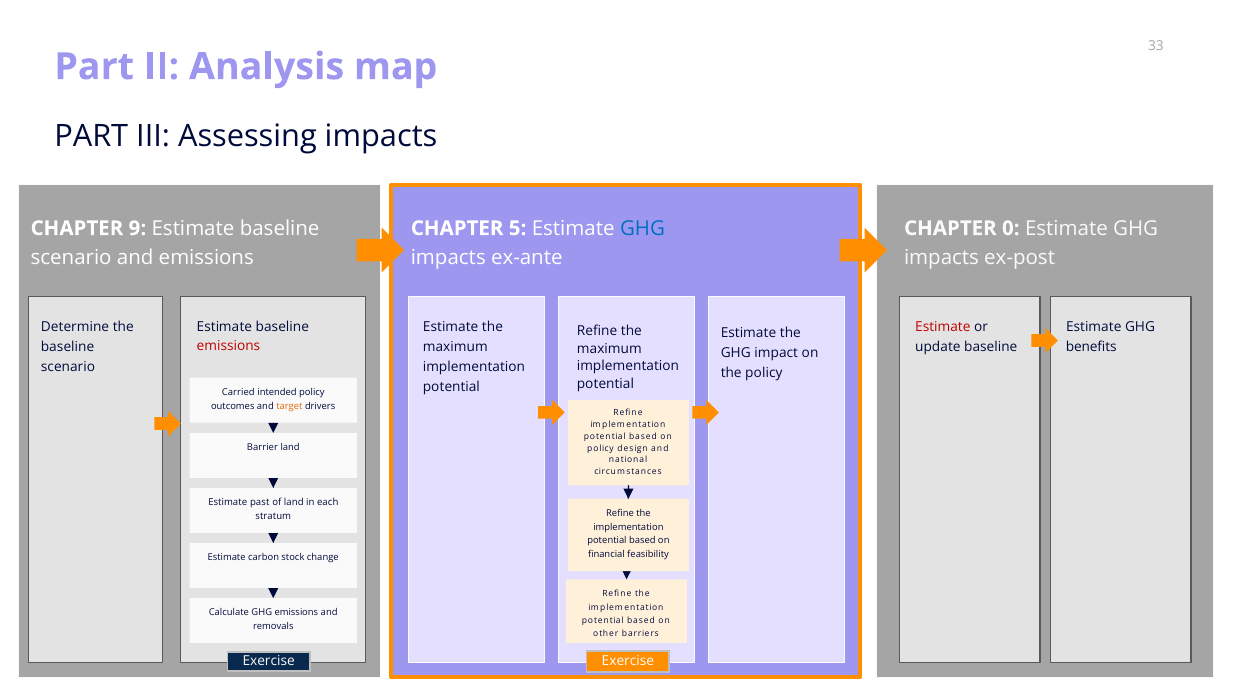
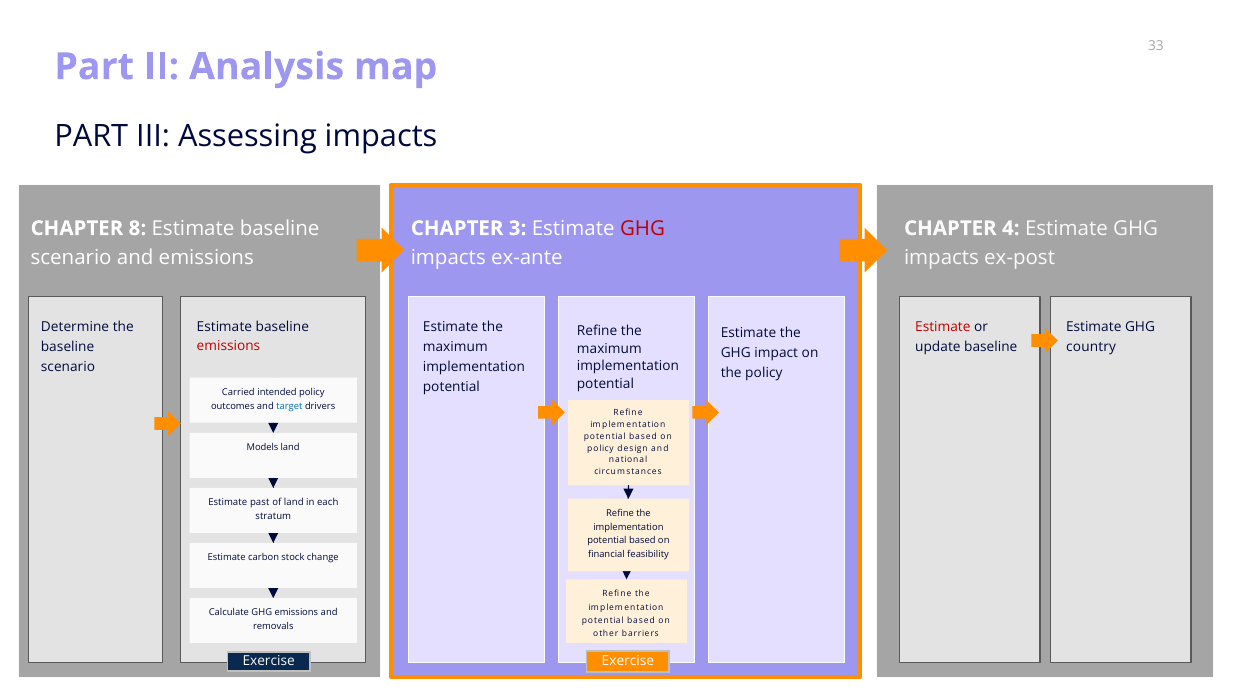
9: 9 -> 8
5: 5 -> 3
GHG at (642, 228) colour: blue -> red
0: 0 -> 4
benefits: benefits -> country
target colour: orange -> blue
Barrier: Barrier -> Models
